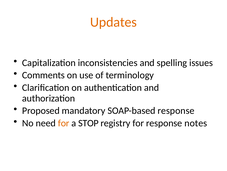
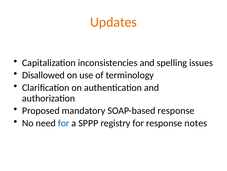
Comments: Comments -> Disallowed
for at (64, 123) colour: orange -> blue
STOP: STOP -> SPPP
